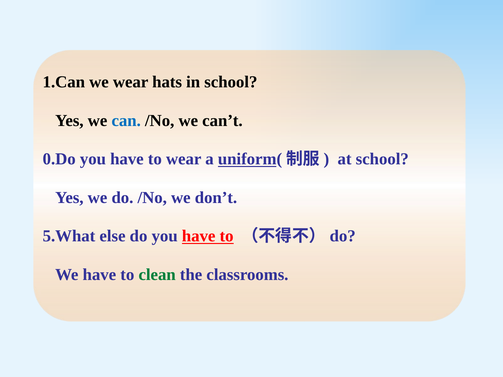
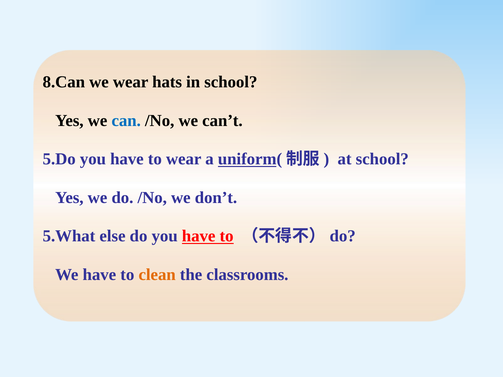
1.Can: 1.Can -> 8.Can
0.Do: 0.Do -> 5.Do
clean colour: green -> orange
